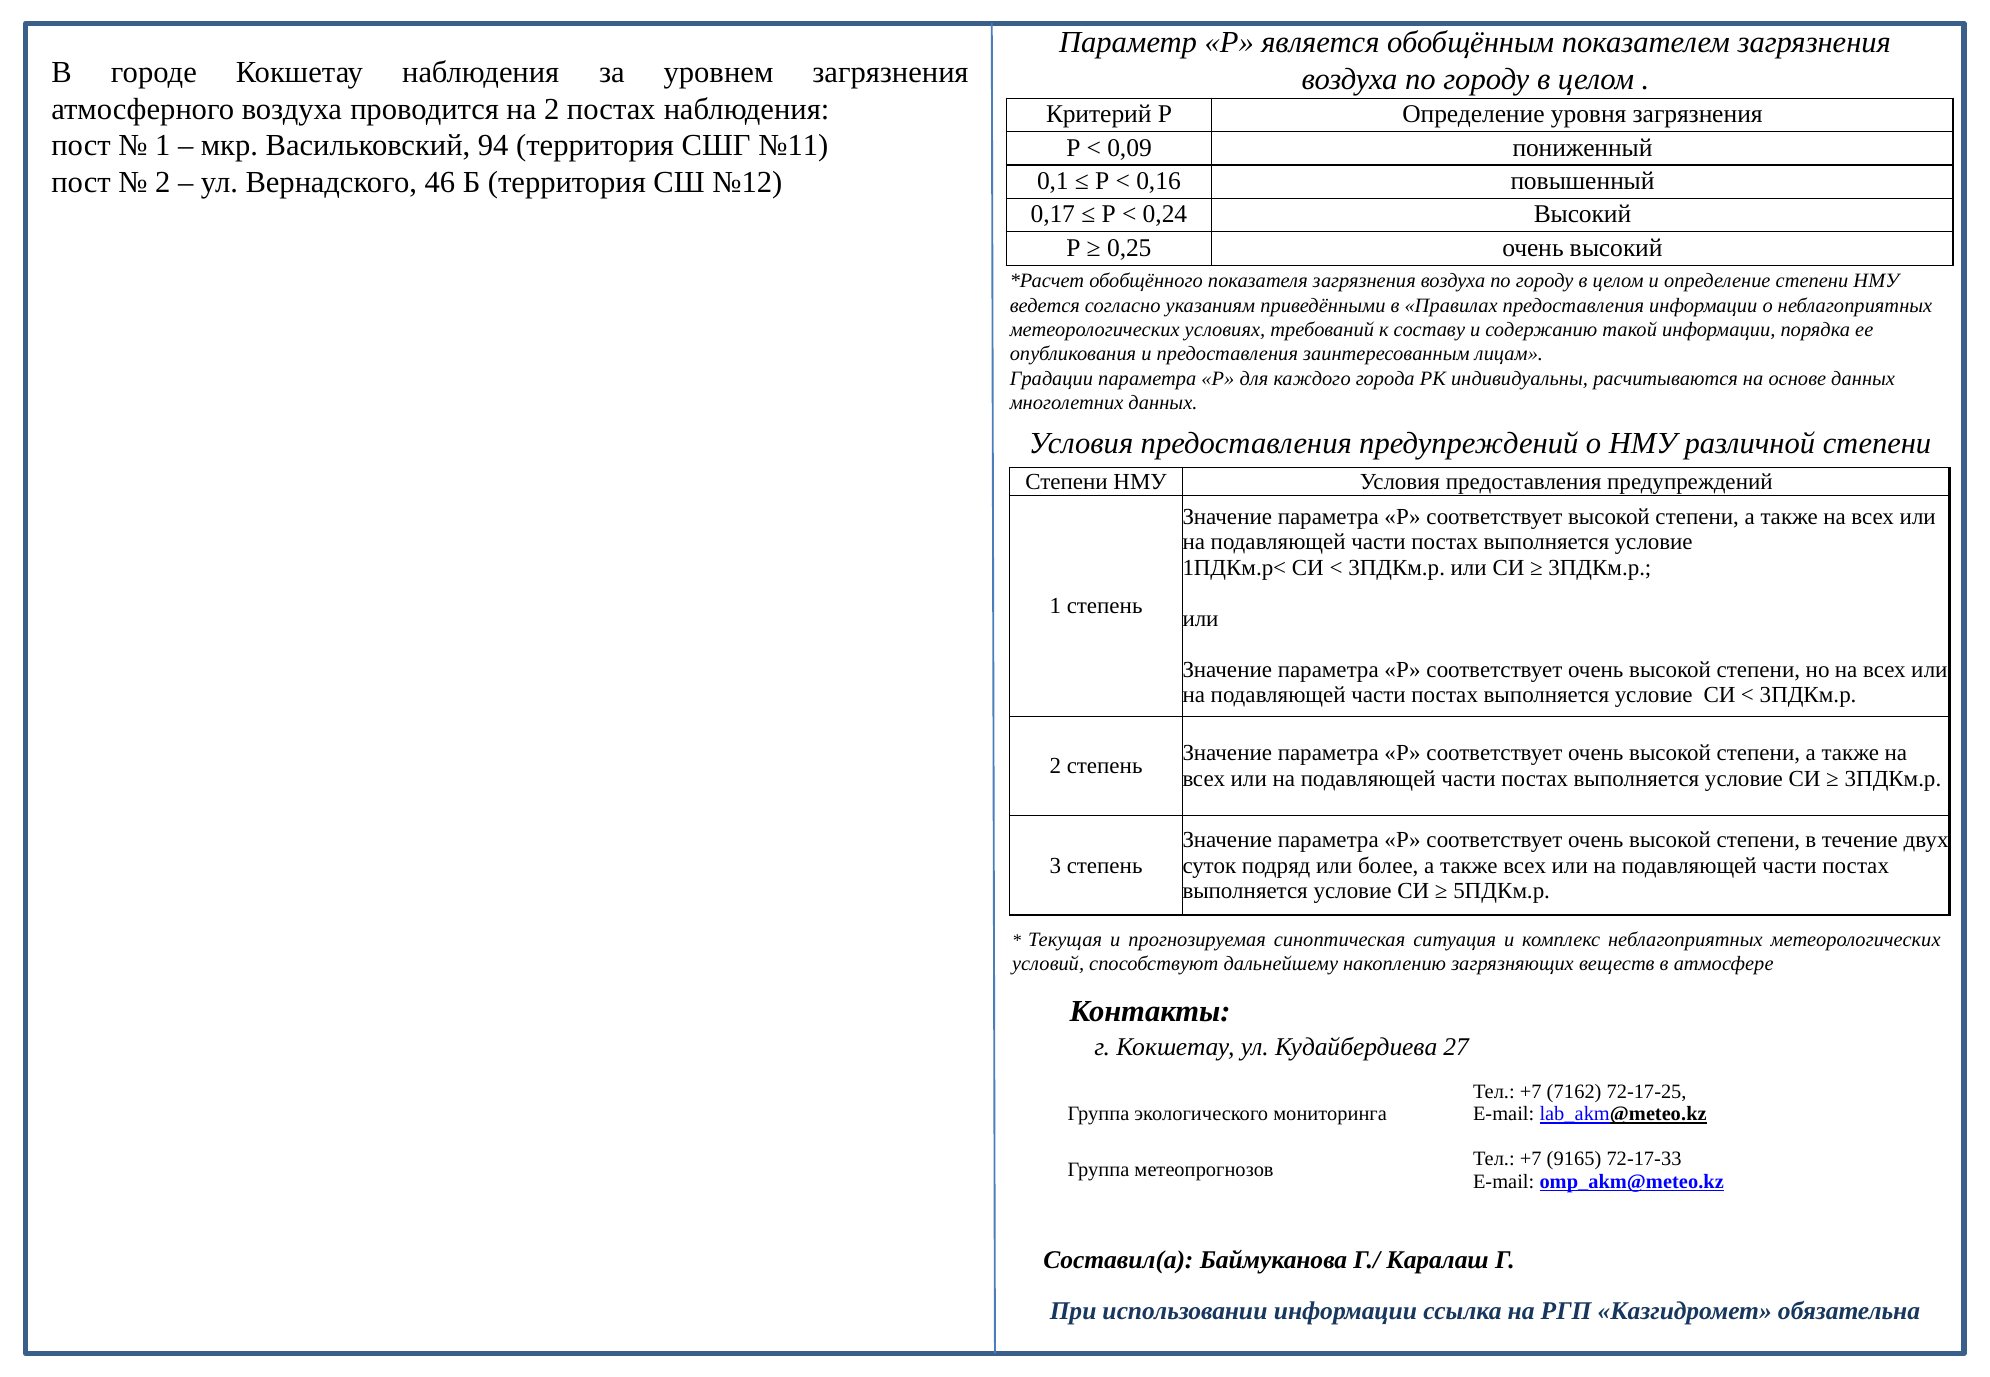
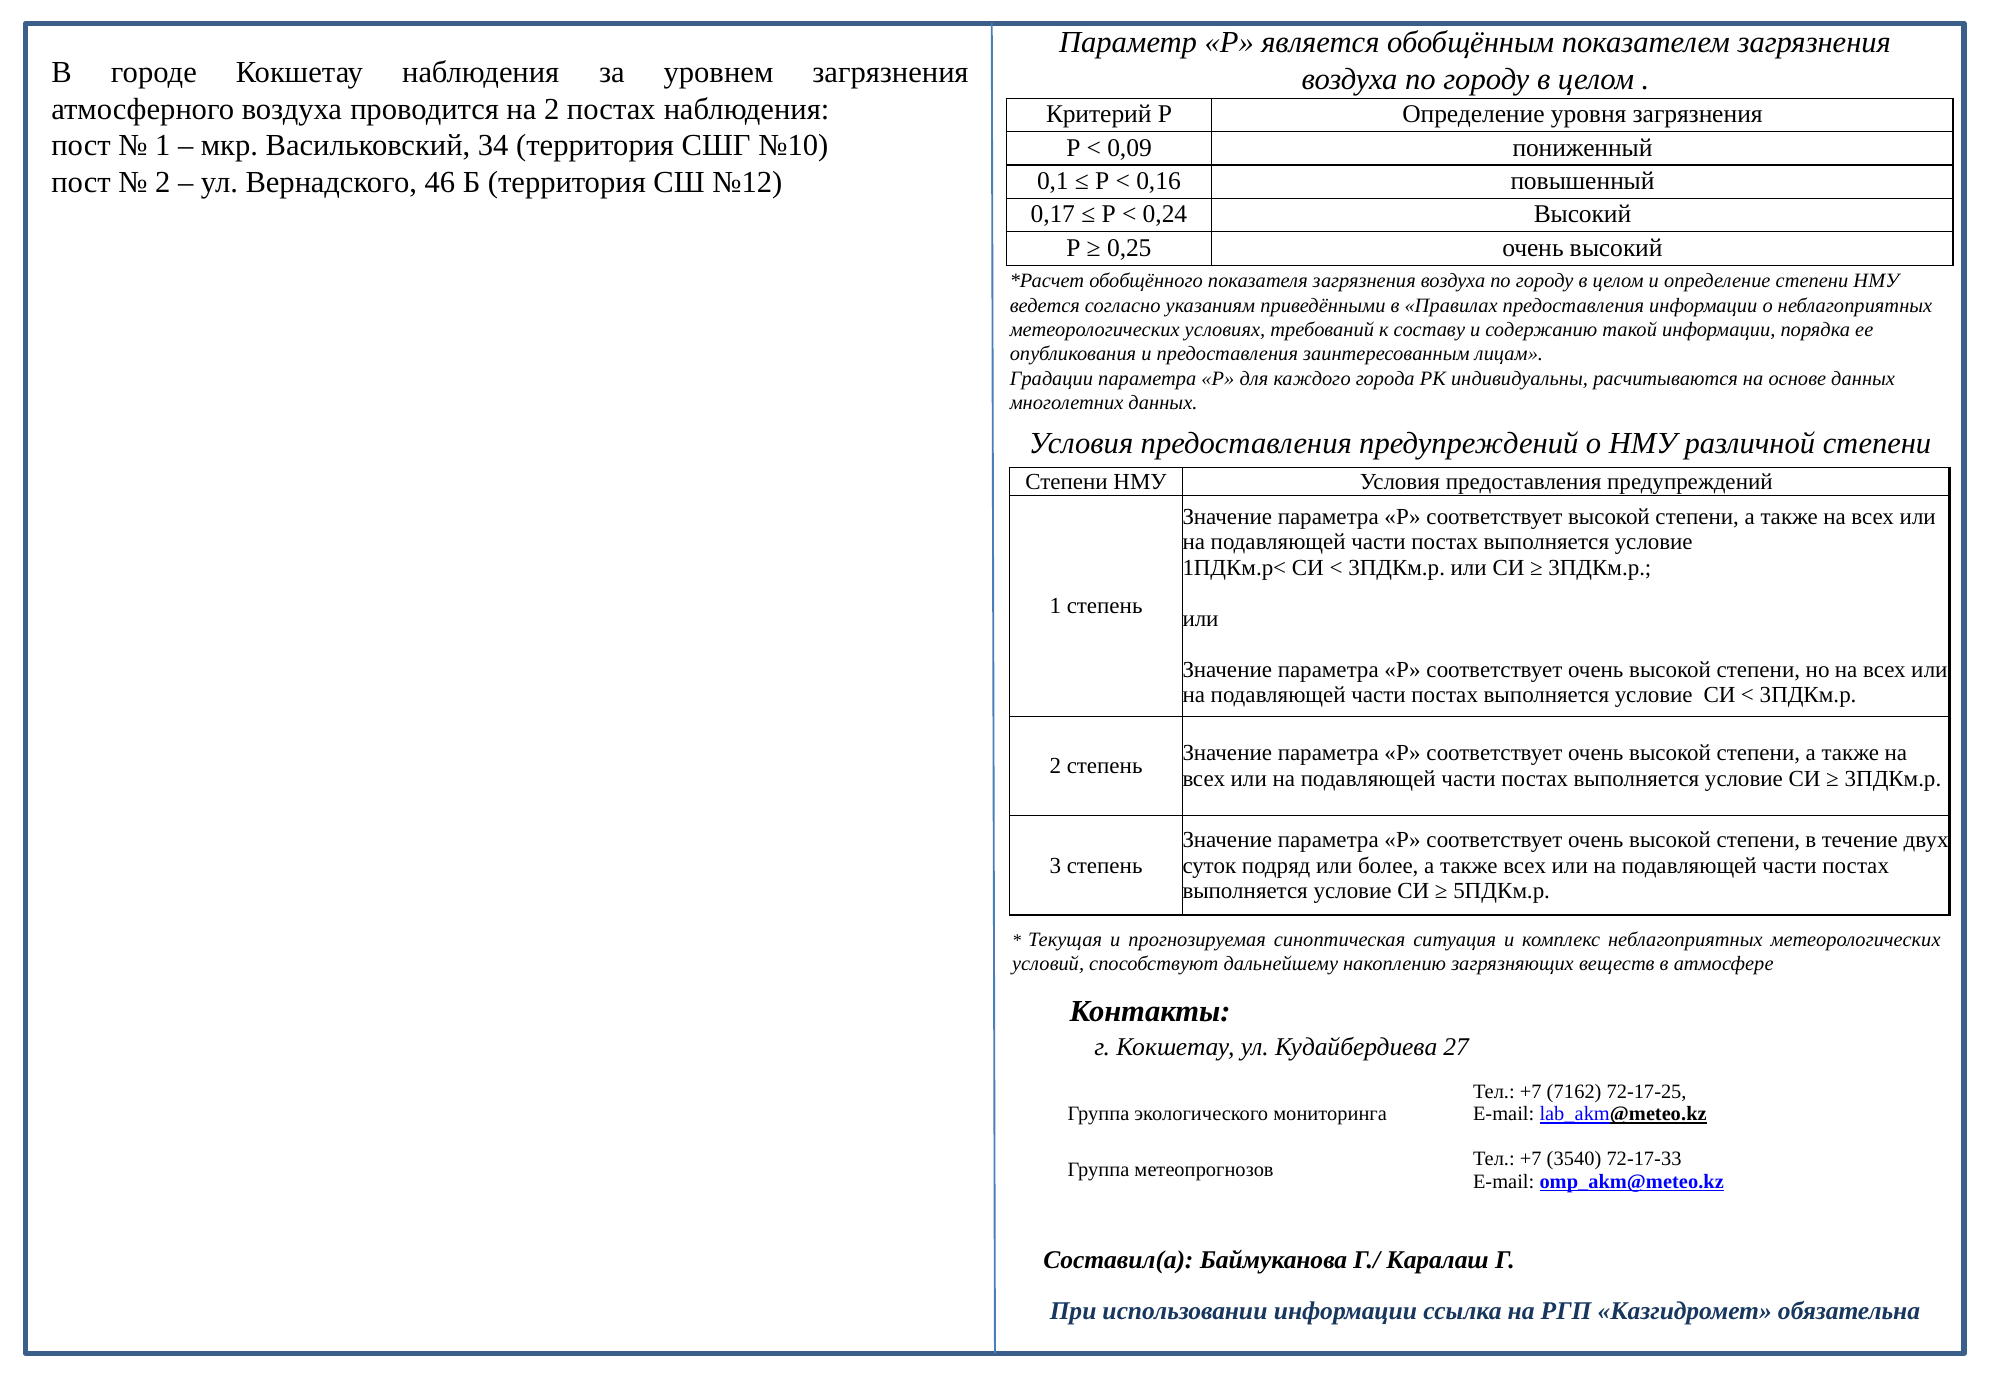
94: 94 -> 34
№11: №11 -> №10
9165: 9165 -> 3540
